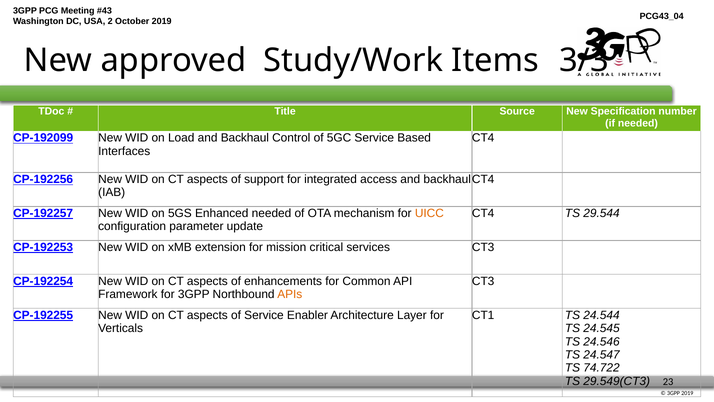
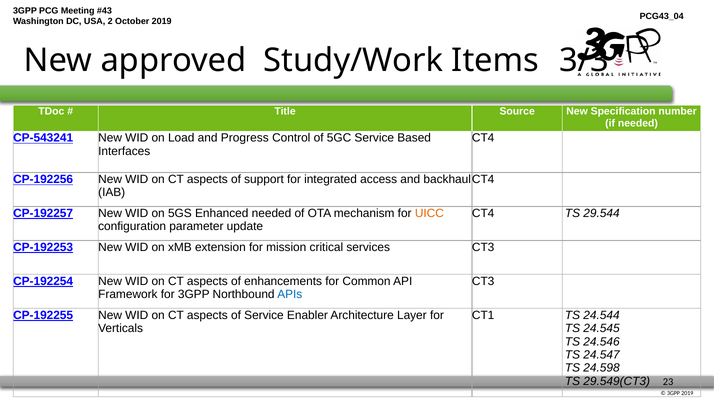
CP-192099: CP-192099 -> CP-543241
Load and Backhaul: Backhaul -> Progress
APIs colour: orange -> blue
74.722: 74.722 -> 24.598
